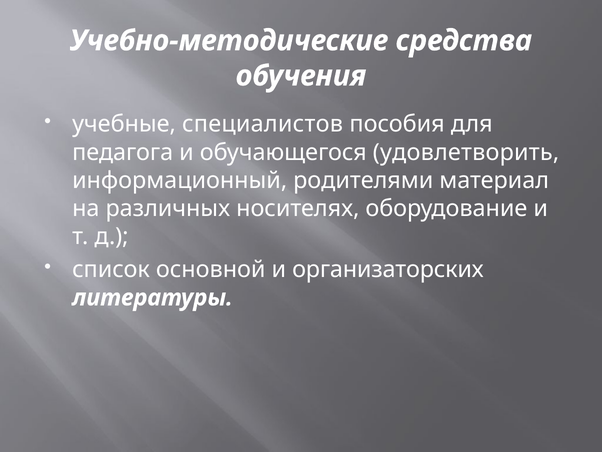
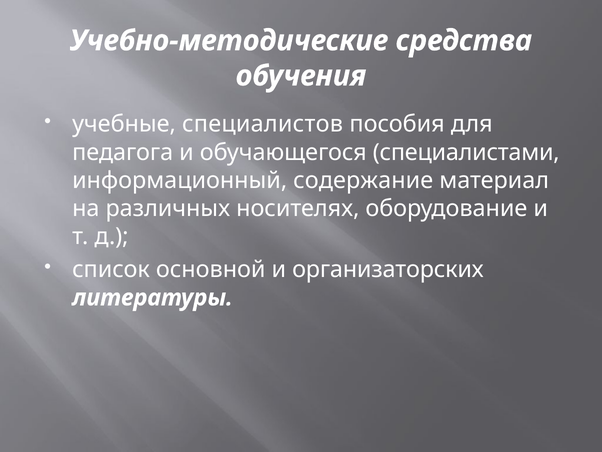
удовлетворить: удовлетворить -> специалистами
родителями: родителями -> содержание
